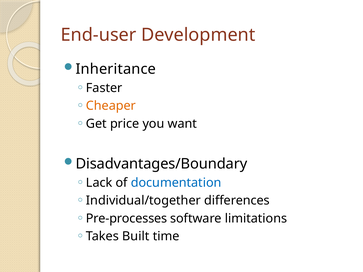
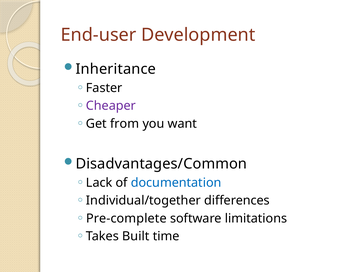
Cheaper colour: orange -> purple
price: price -> from
Disadvantages/Boundary: Disadvantages/Boundary -> Disadvantages/Common
Pre-processes: Pre-processes -> Pre-complete
